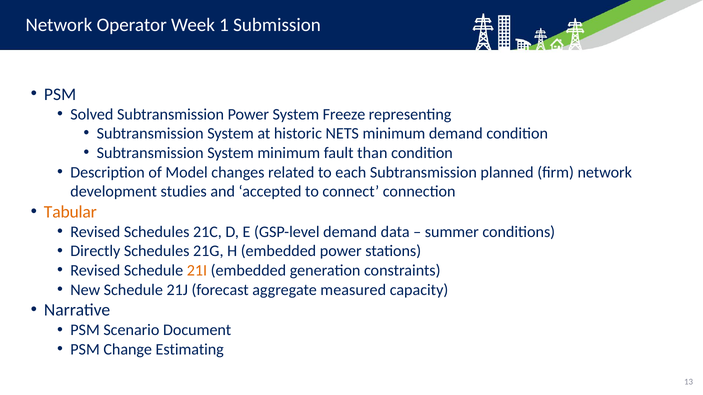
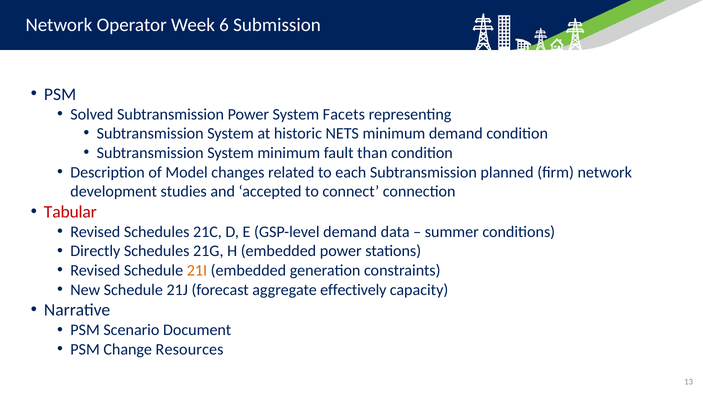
1: 1 -> 6
Freeze: Freeze -> Facets
Tabular colour: orange -> red
measured: measured -> effectively
Estimating: Estimating -> Resources
